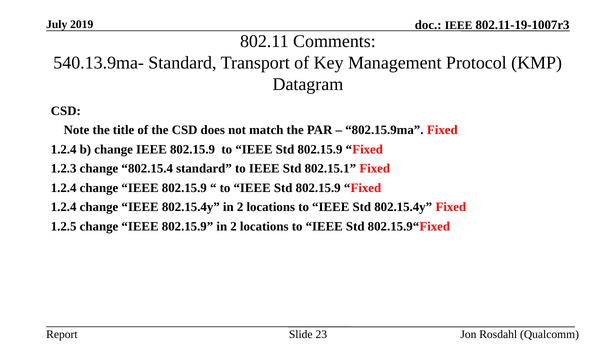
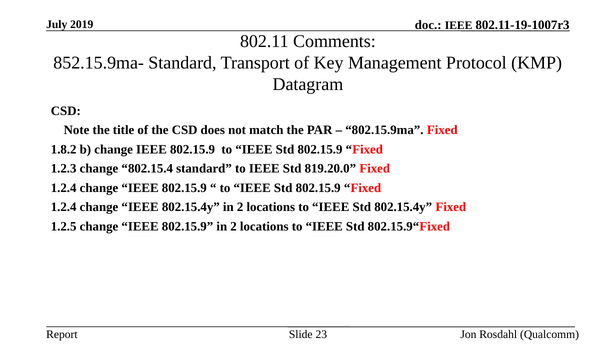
540.13.9ma-: 540.13.9ma- -> 852.15.9ma-
1.2.4 at (64, 150): 1.2.4 -> 1.8.2
802.15.1: 802.15.1 -> 819.20.0
